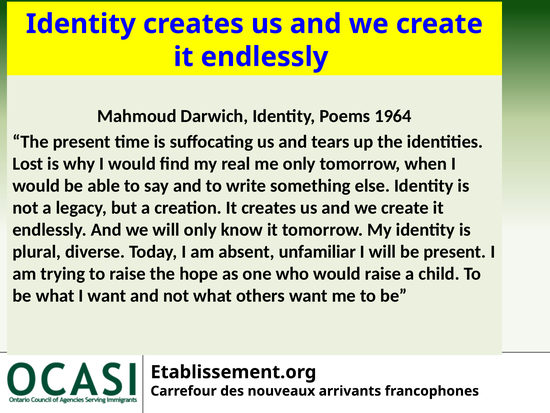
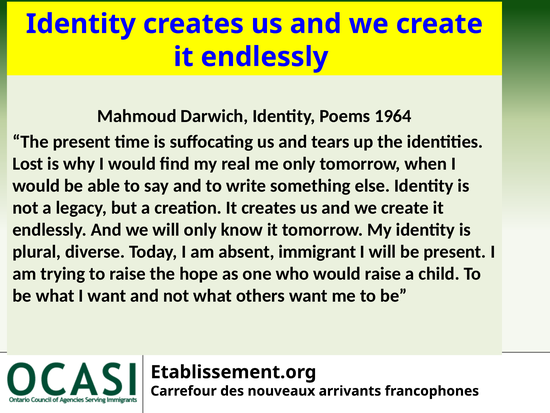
unfamiliar: unfamiliar -> immigrant
